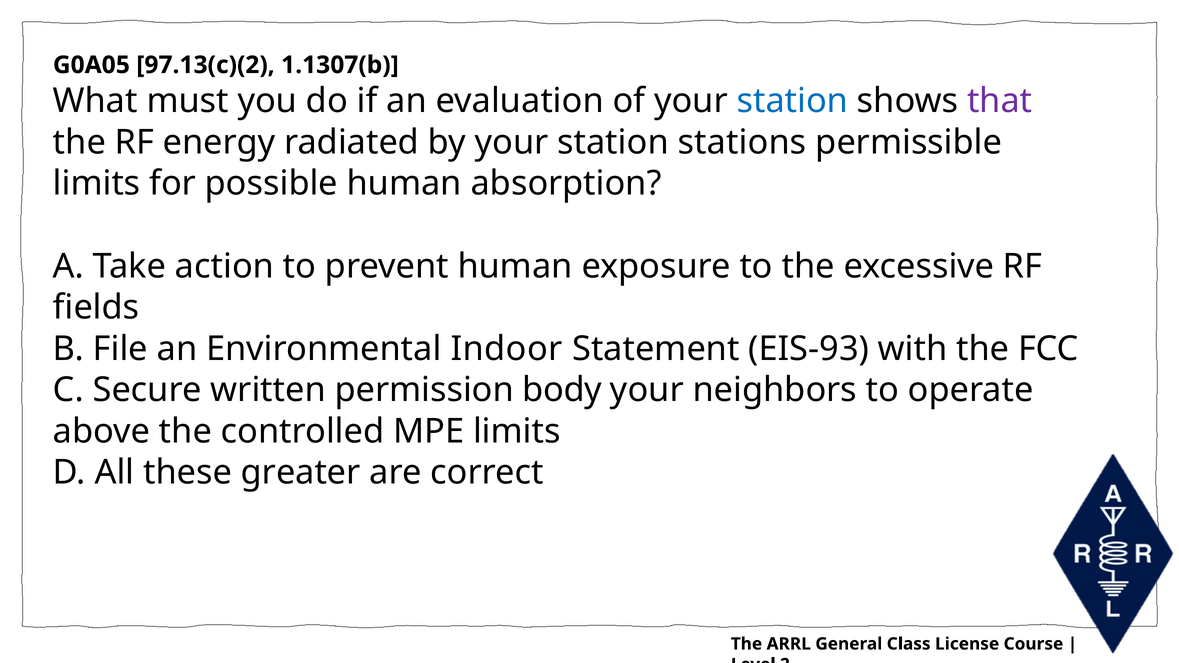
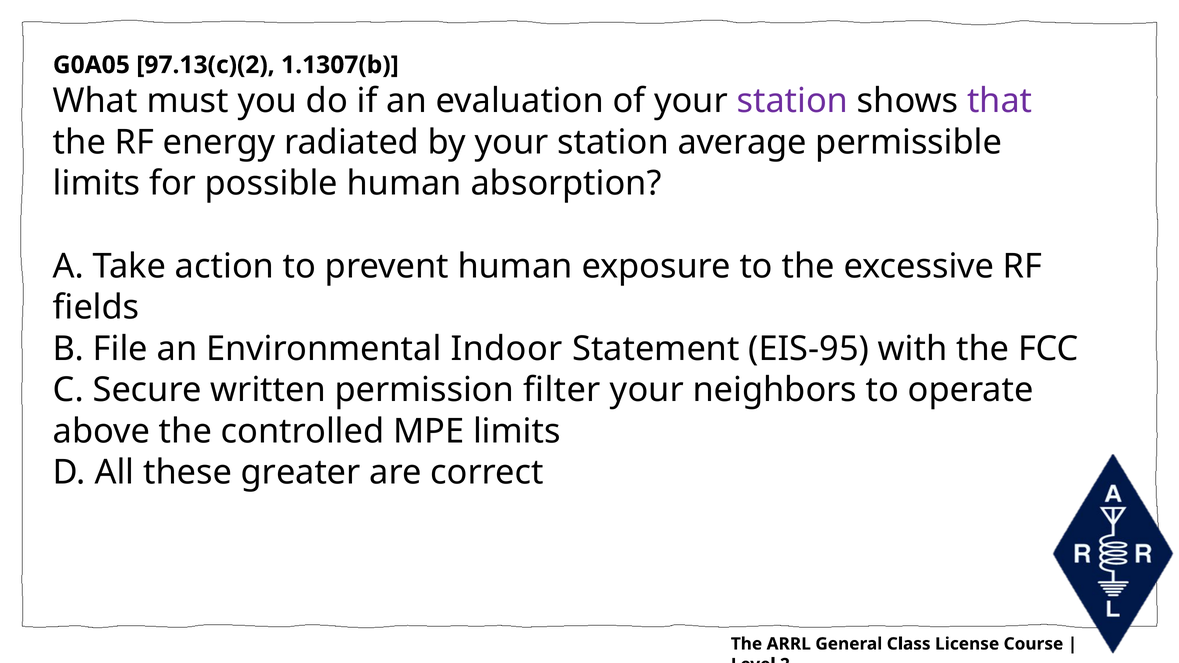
station at (792, 101) colour: blue -> purple
stations: stations -> average
EIS-93: EIS-93 -> EIS-95
body: body -> filter
